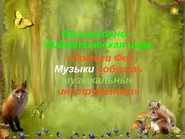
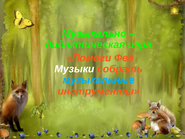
музыкальные colour: light green -> light blue
